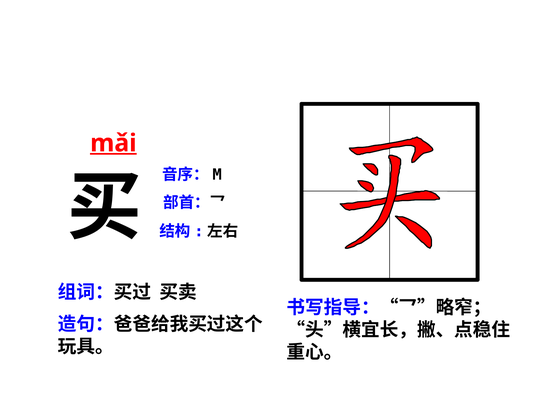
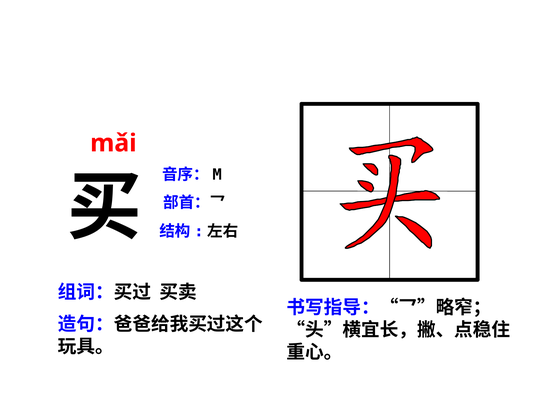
mǎi underline: present -> none
